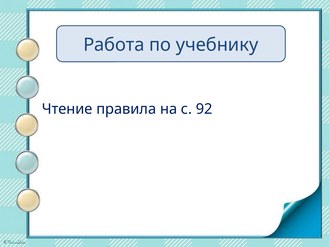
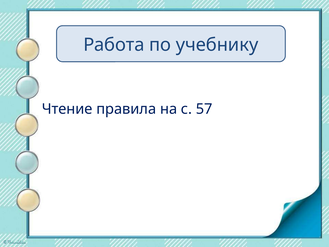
92: 92 -> 57
